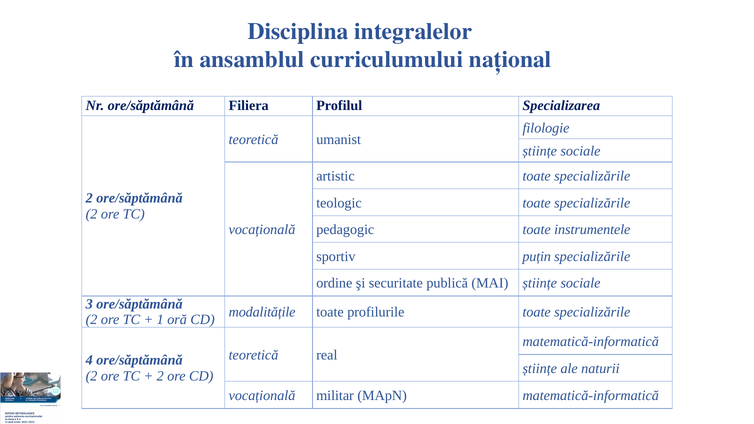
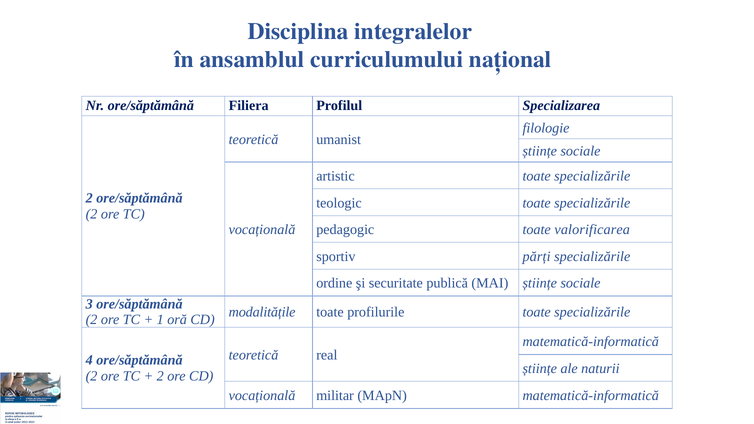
instrumentele: instrumentele -> valorificarea
puțin: puțin -> părți
